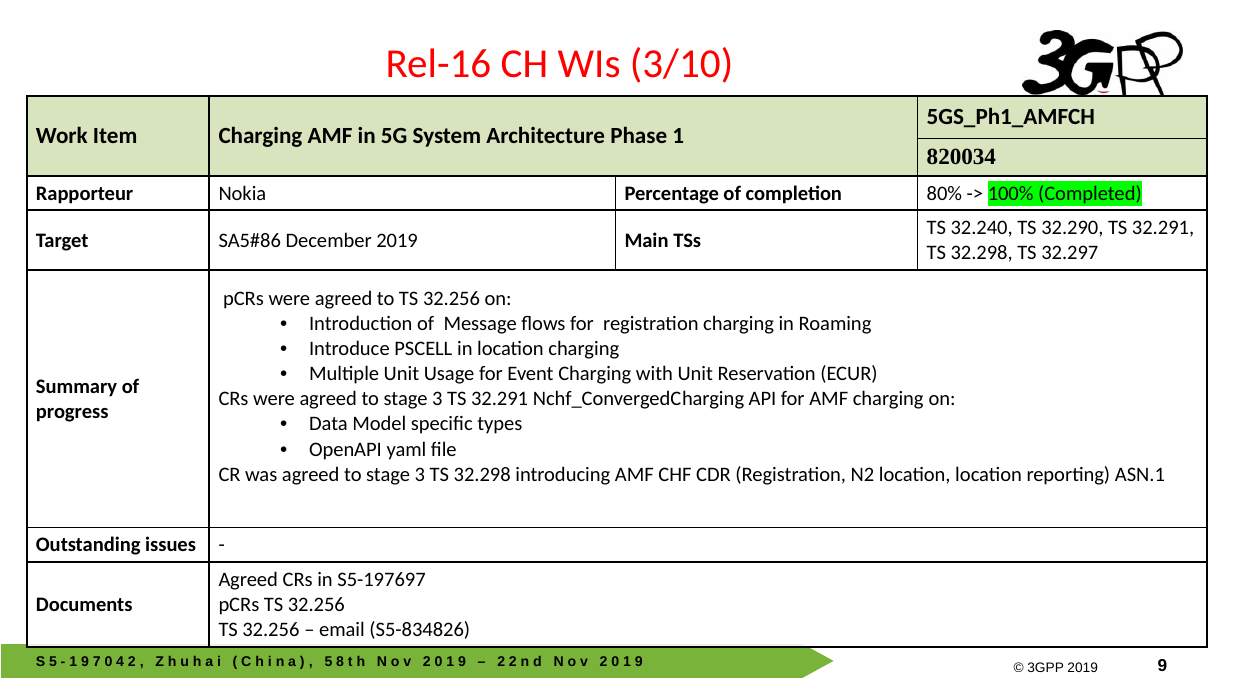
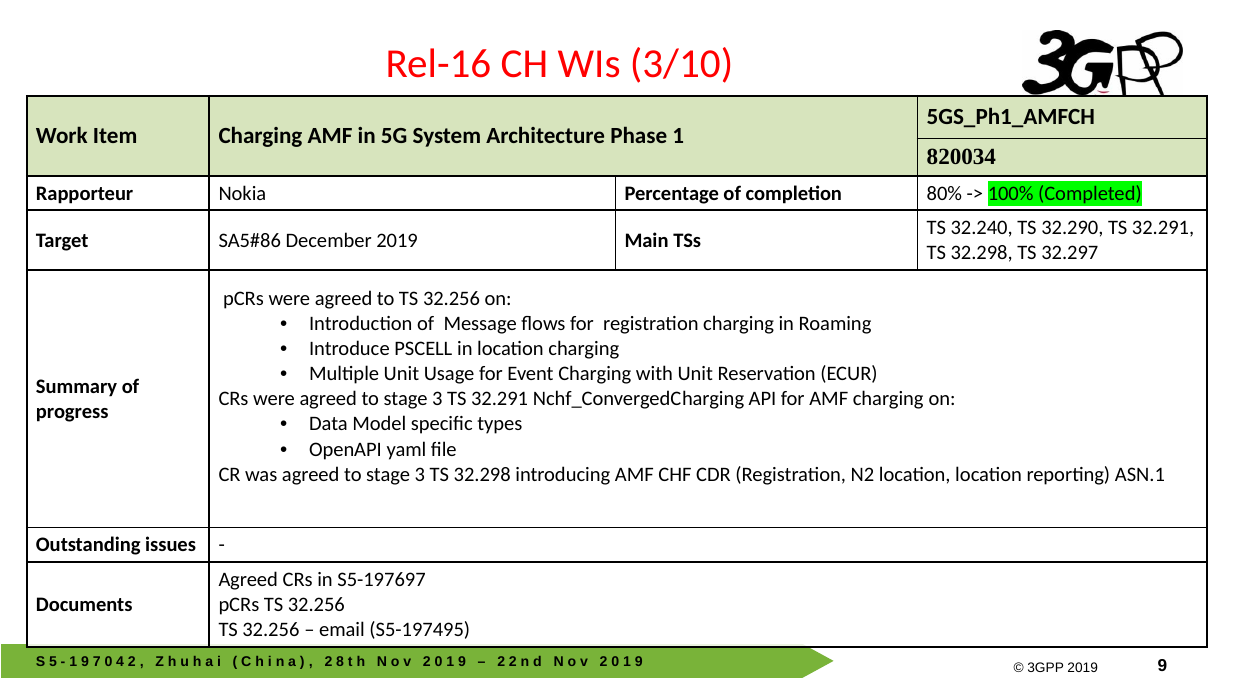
S5-834826: S5-834826 -> S5-197495
5 at (328, 661): 5 -> 2
